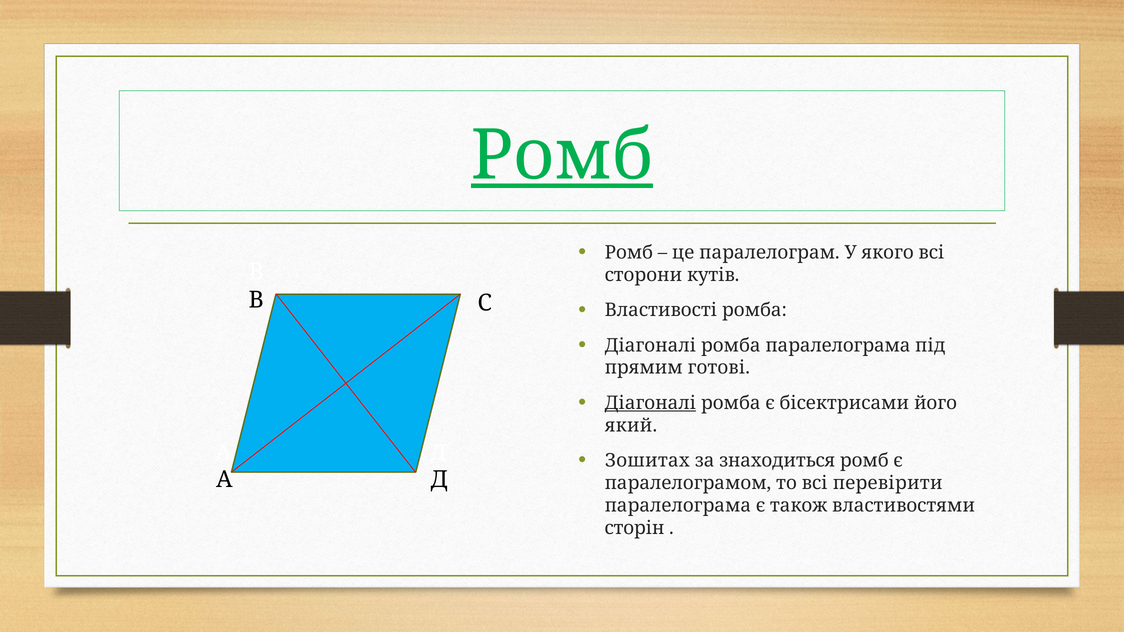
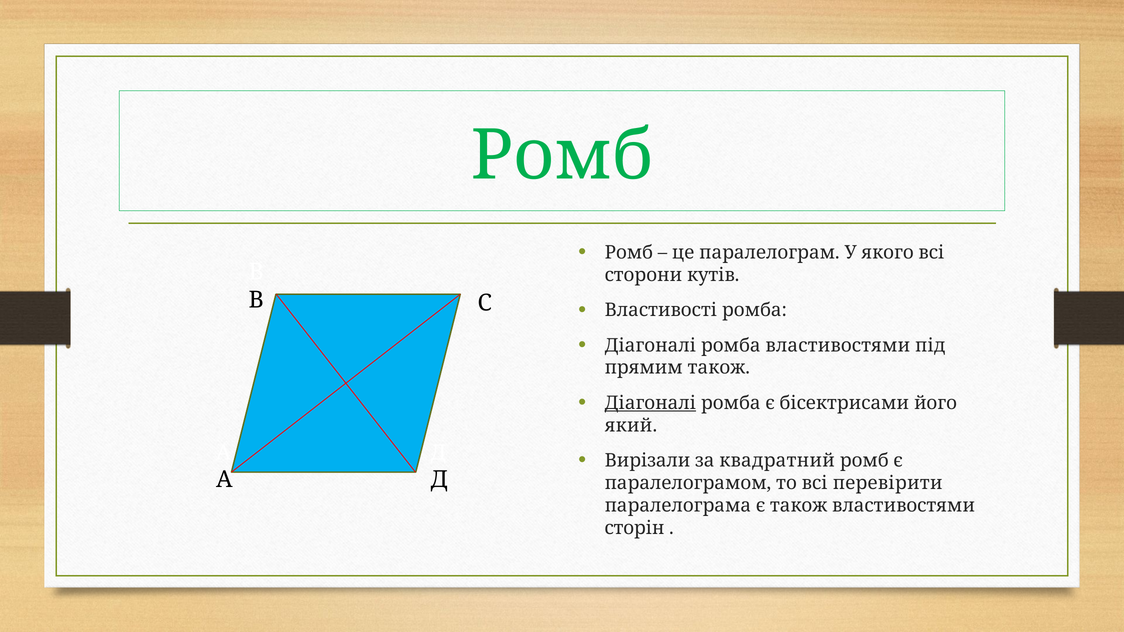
Ромб at (562, 156) underline: present -> none
ромба паралелограма: паралелограма -> властивостями
прямим готові: готові -> також
Зошитах: Зошитах -> Вирізали
знаходиться: знаходиться -> квадратний
